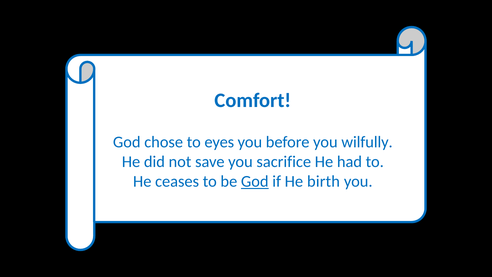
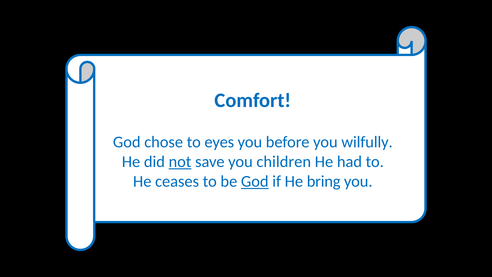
not underline: none -> present
sacrifice: sacrifice -> children
birth: birth -> bring
